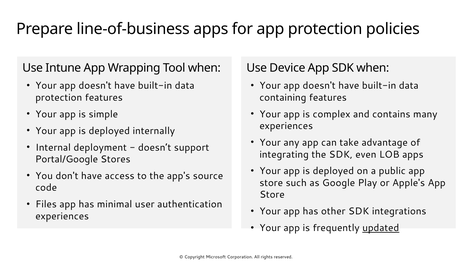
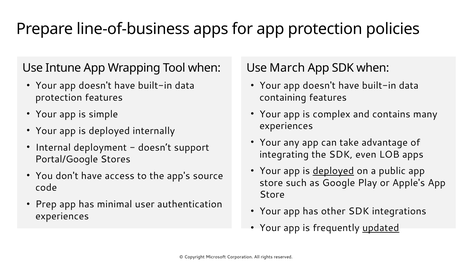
Device: Device -> March
deployed at (333, 171) underline: none -> present
Files: Files -> Prep
